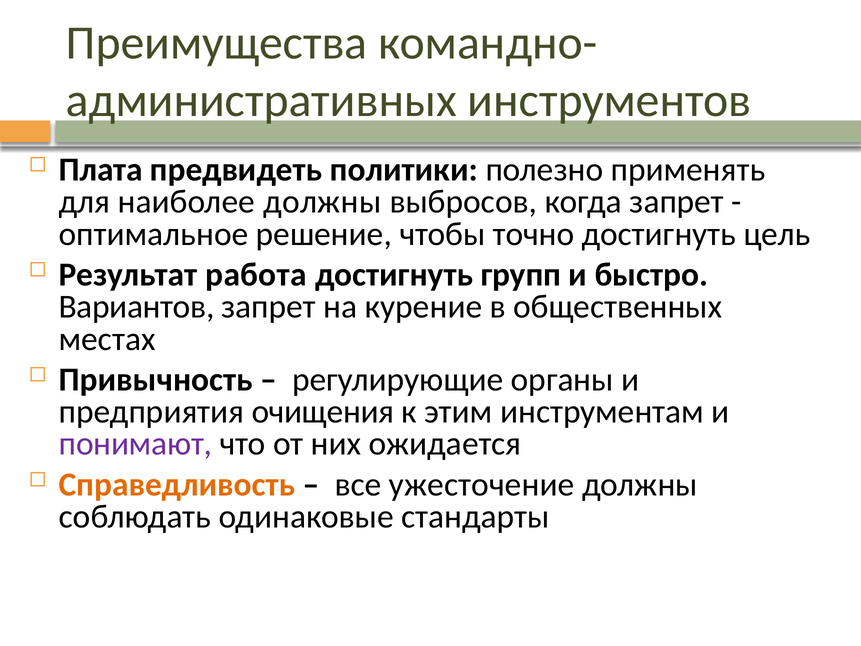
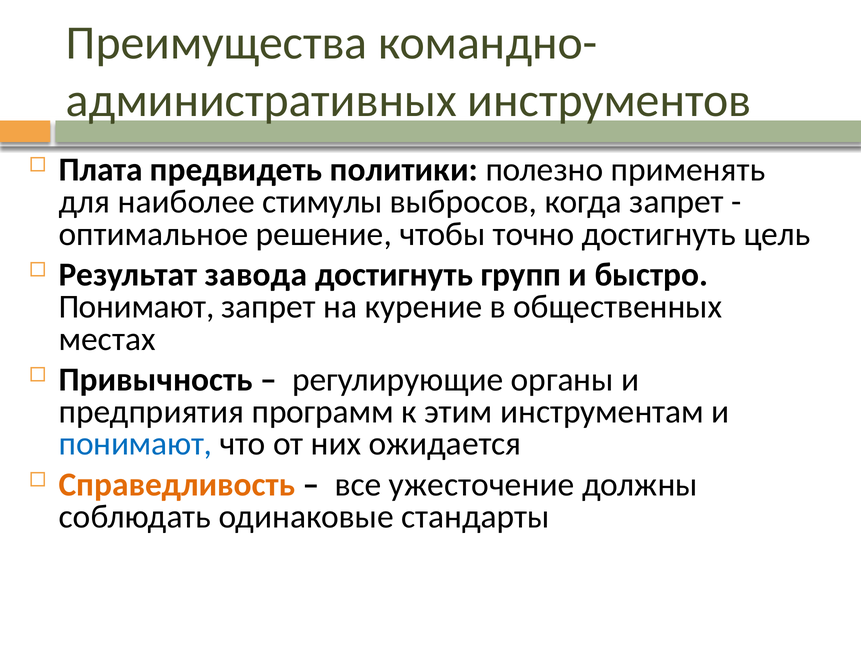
наиболее должны: должны -> стимулы
работа: работа -> завода
Вариантов at (136, 307): Вариантов -> Понимают
очищения: очищения -> программ
понимают at (136, 444) colour: purple -> blue
